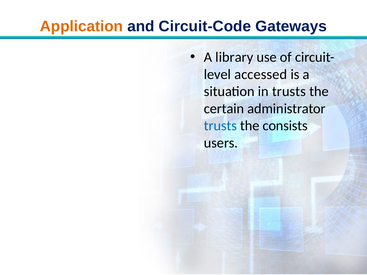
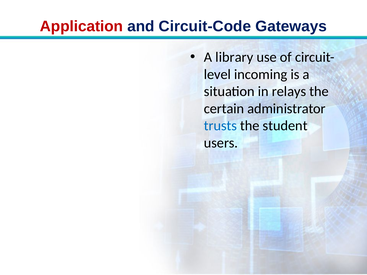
Application colour: orange -> red
accessed: accessed -> incoming
in trusts: trusts -> relays
consists: consists -> student
